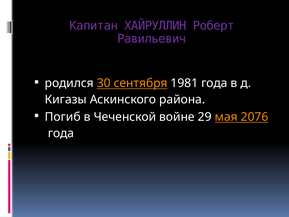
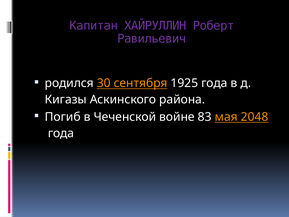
1981: 1981 -> 1925
29: 29 -> 83
2076: 2076 -> 2048
